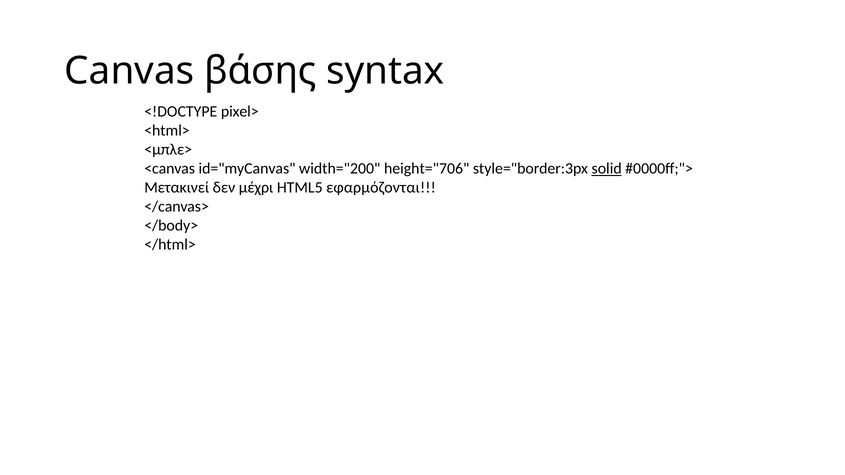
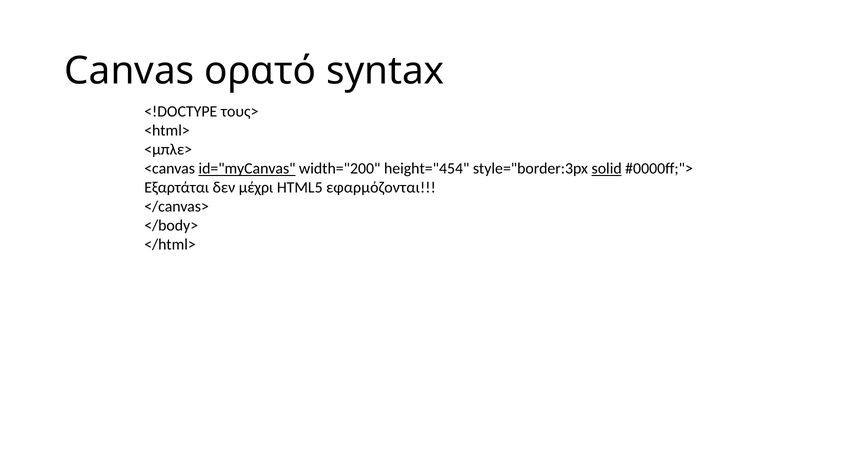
βάσης: βάσης -> ορατό
pixel>: pixel> -> τους>
id="myCanvas underline: none -> present
height="706: height="706 -> height="454
Μετακινεί: Μετακινεί -> Εξαρτάται
